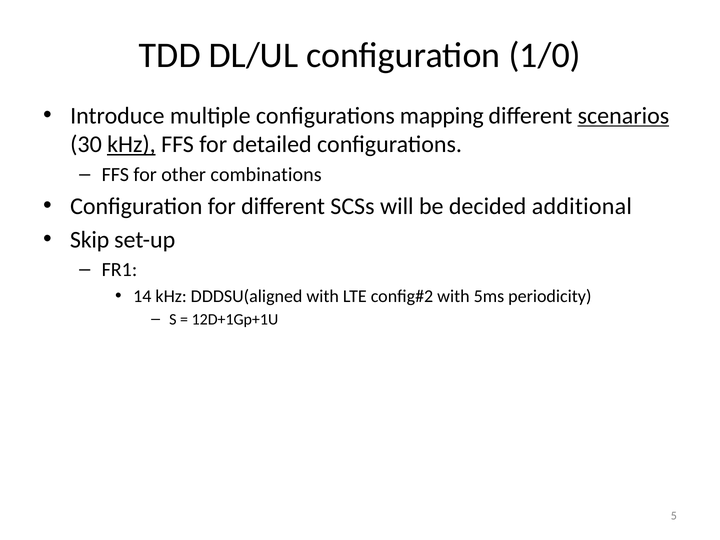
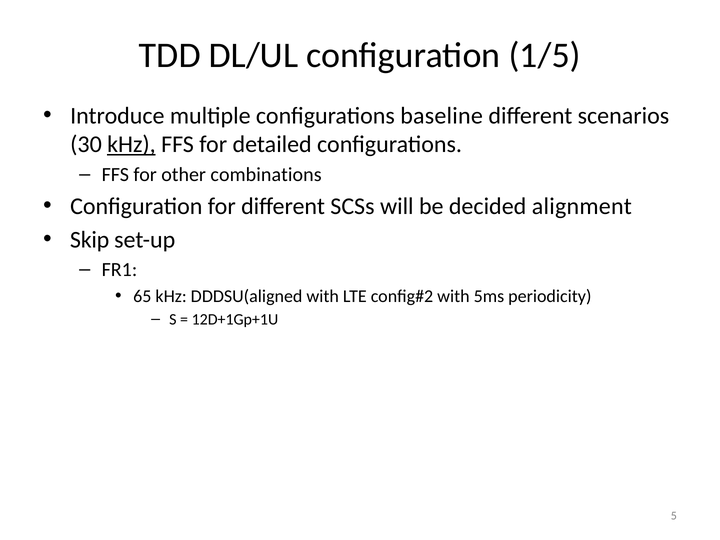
1/0: 1/0 -> 1/5
mapping: mapping -> baseline
scenarios underline: present -> none
additional: additional -> alignment
14: 14 -> 65
